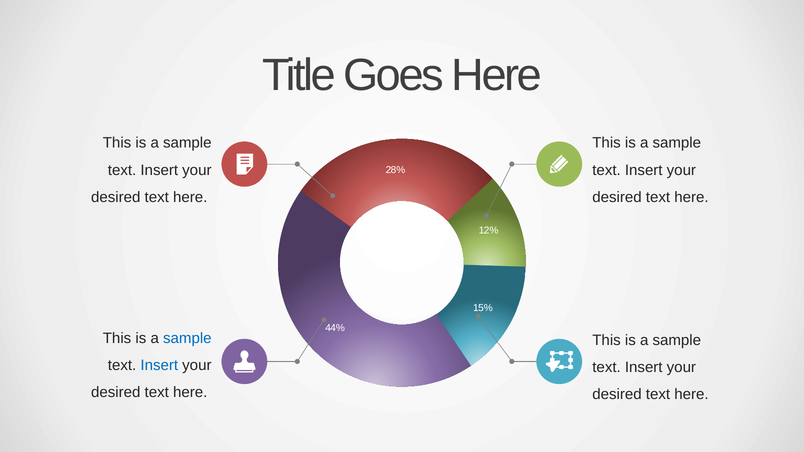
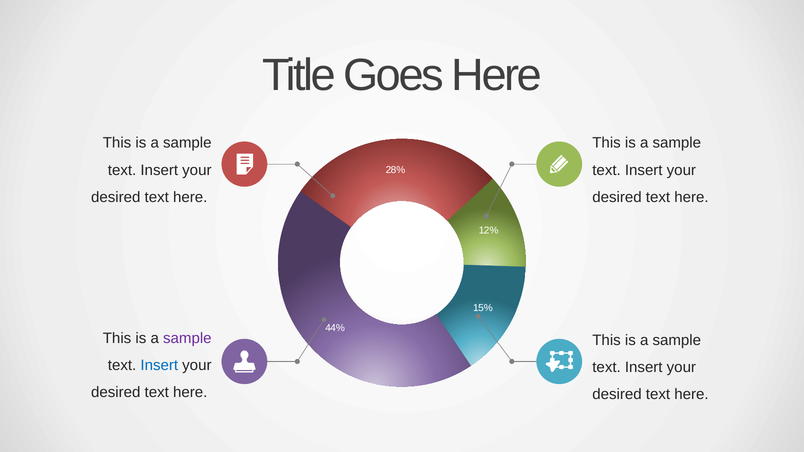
sample at (187, 338) colour: blue -> purple
